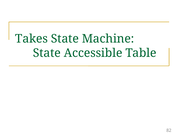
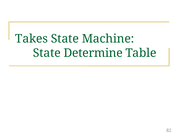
Accessible: Accessible -> Determine
